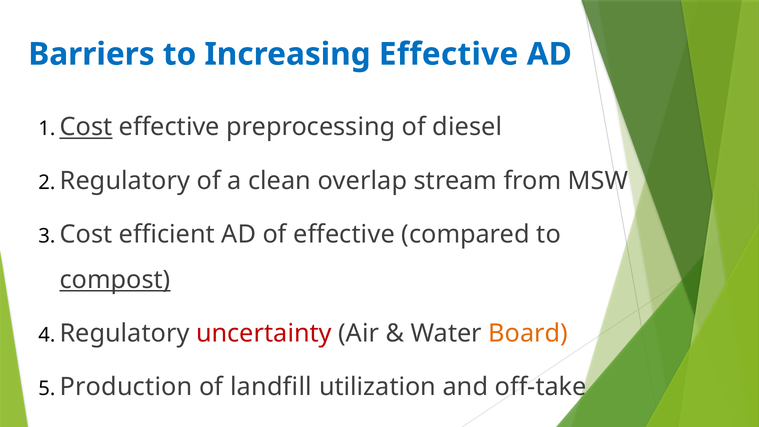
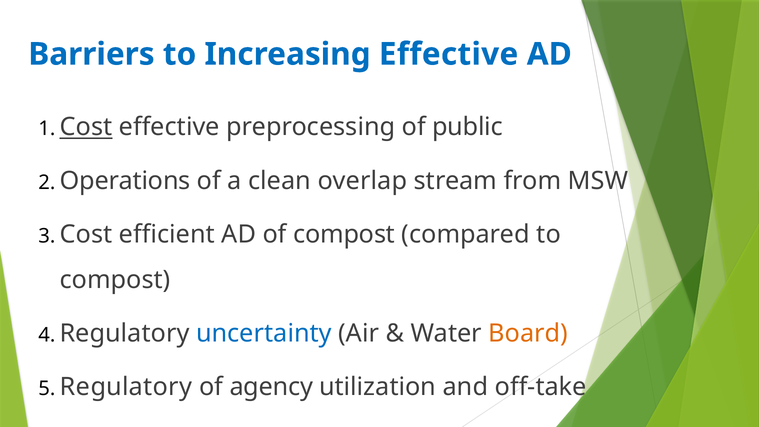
diesel: diesel -> public
Regulatory at (125, 181): Regulatory -> Operations
of effective: effective -> compost
compost at (115, 280) underline: present -> none
uncertainty colour: red -> blue
Production at (126, 387): Production -> Regulatory
landfill: landfill -> agency
